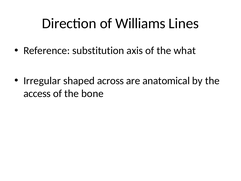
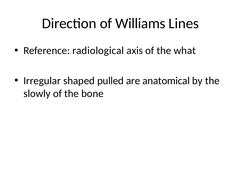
substitution: substitution -> radiological
across: across -> pulled
access: access -> slowly
